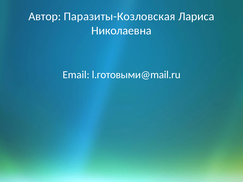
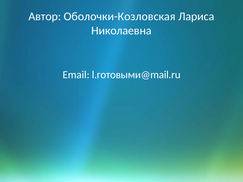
Паразиты-Козловская: Паразиты-Козловская -> Оболочки-Козловская
